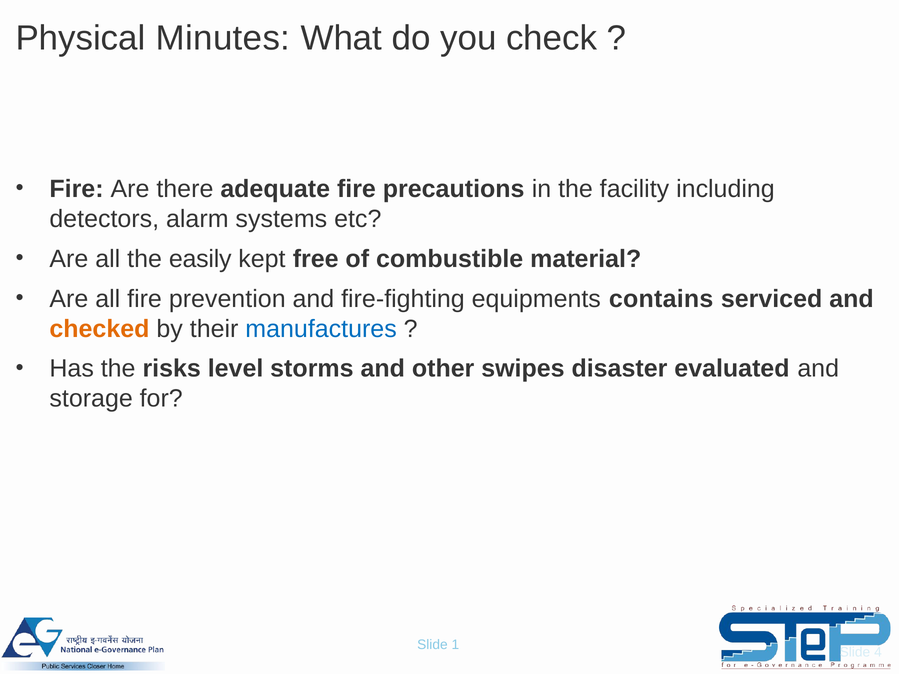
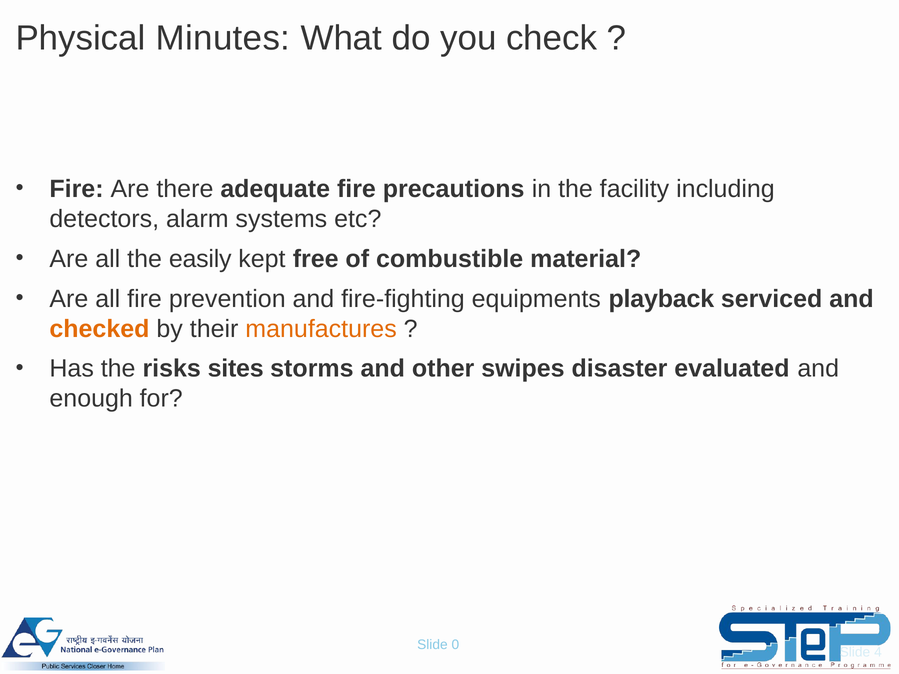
contains: contains -> playback
manufactures colour: blue -> orange
level: level -> sites
storage: storage -> enough
1: 1 -> 0
